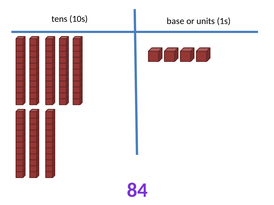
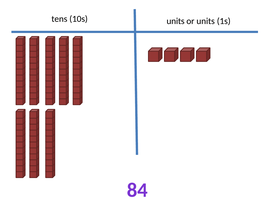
10s base: base -> units
